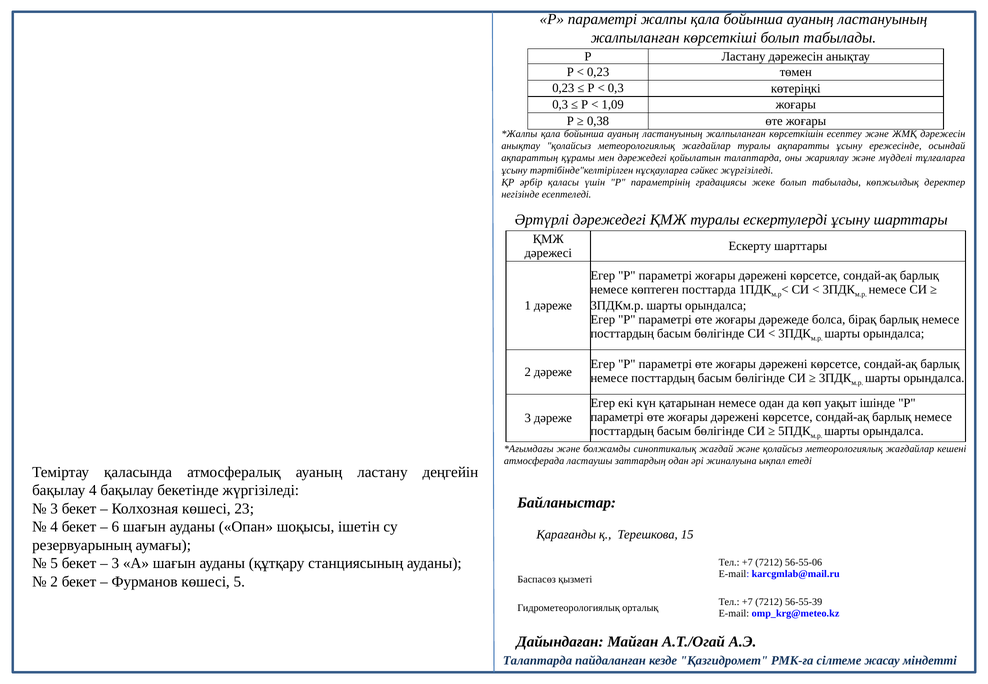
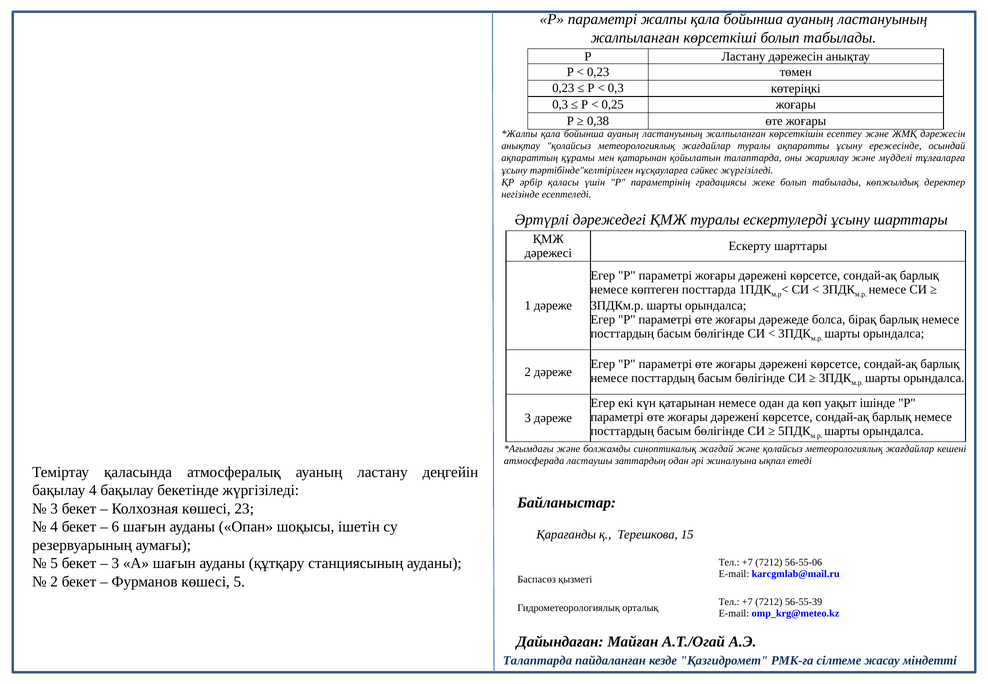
1,09: 1,09 -> 0,25
мен дәрежедегі: дәрежедегі -> қатарынан
